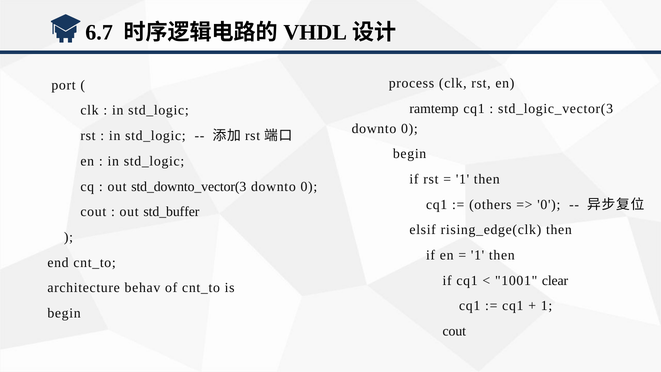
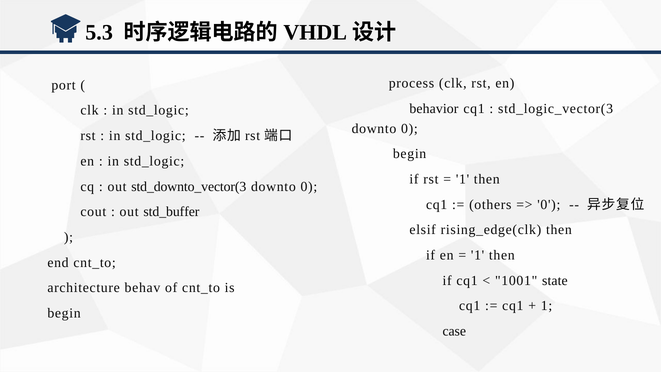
6.7: 6.7 -> 5.3
ramtemp: ramtemp -> behavior
clear: clear -> state
cout at (454, 331): cout -> case
